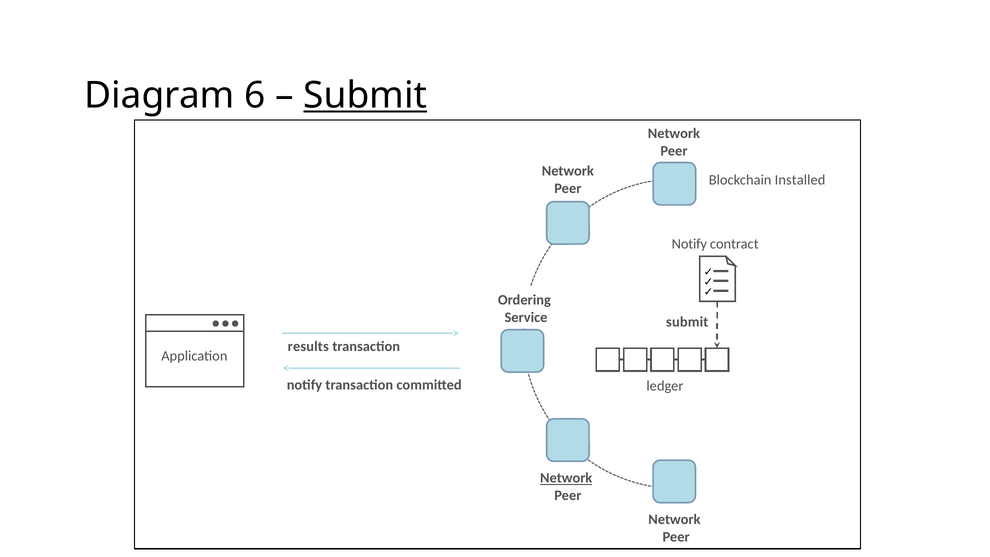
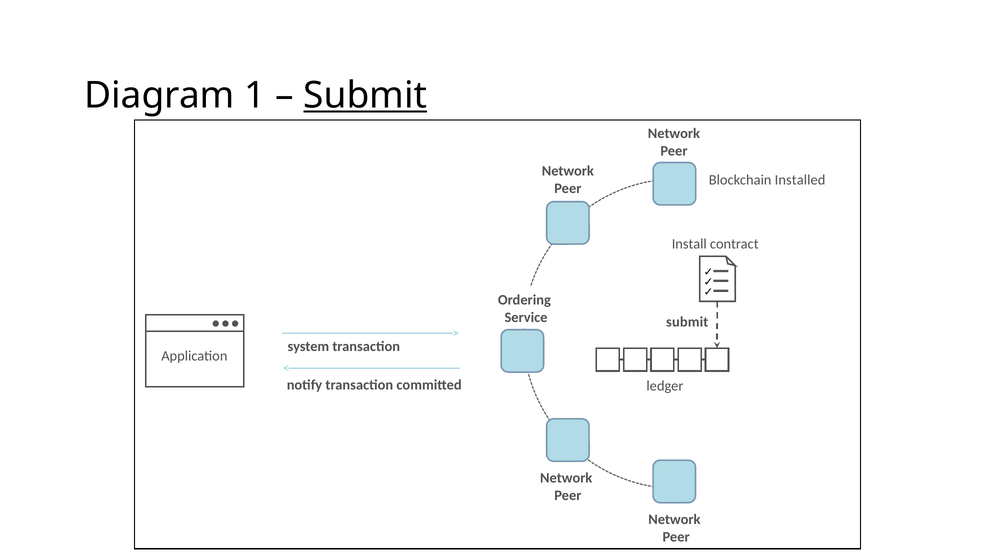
6: 6 -> 1
Notify at (689, 244): Notify -> Install
results: results -> system
Network at (566, 478) underline: present -> none
